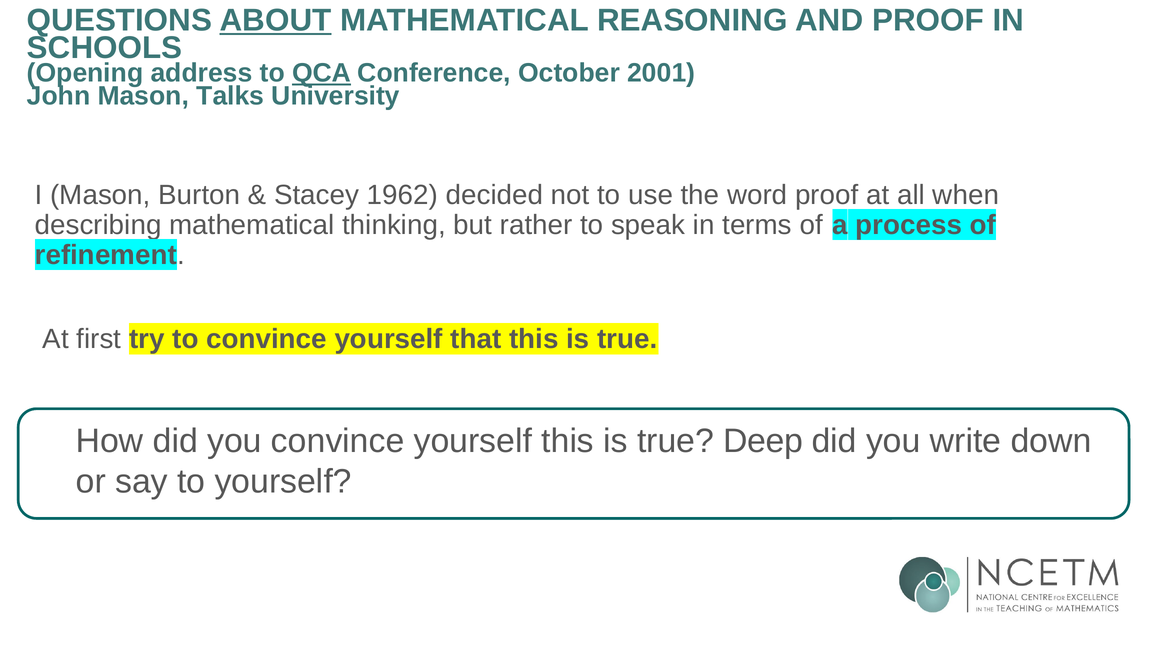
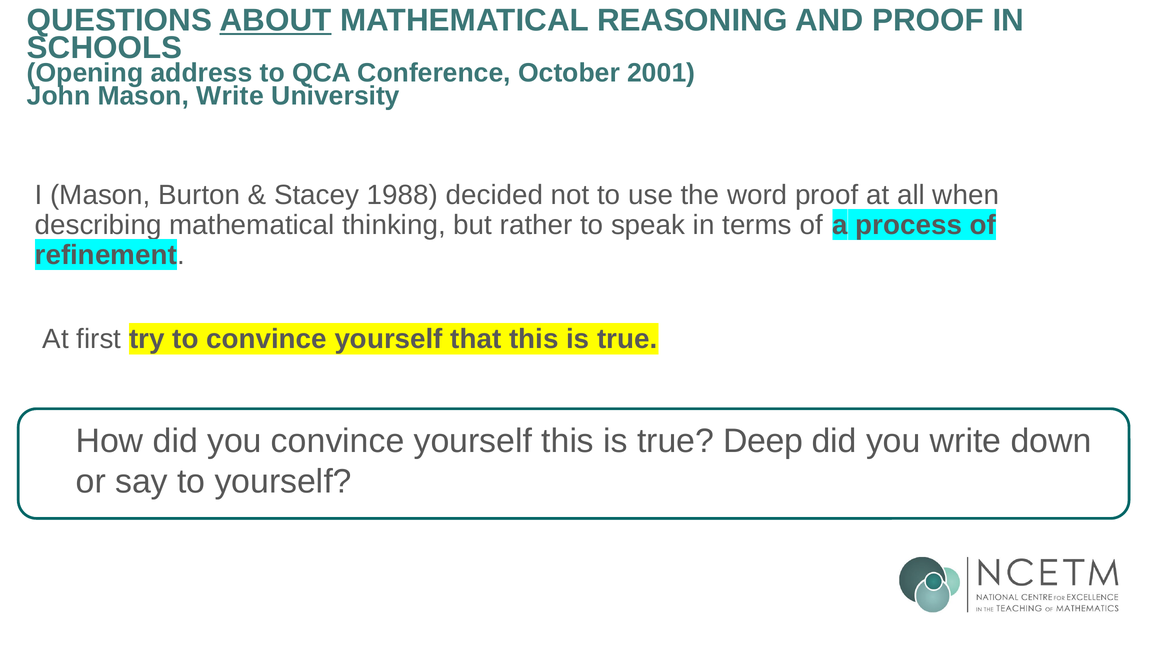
QCA underline: present -> none
Mason Talks: Talks -> Write
1962: 1962 -> 1988
